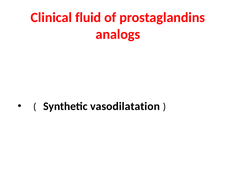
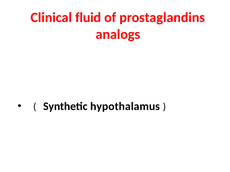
vasodilatation: vasodilatation -> hypothalamus
